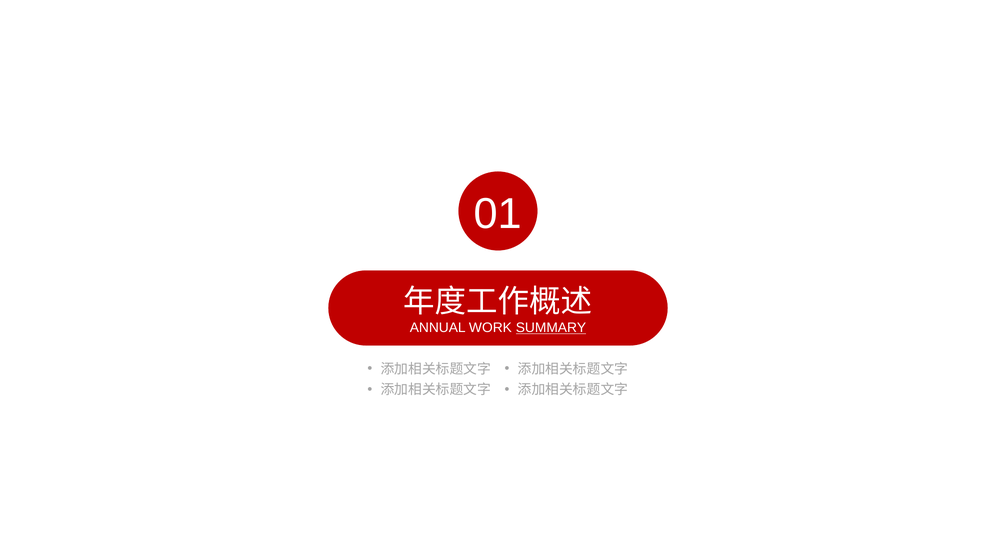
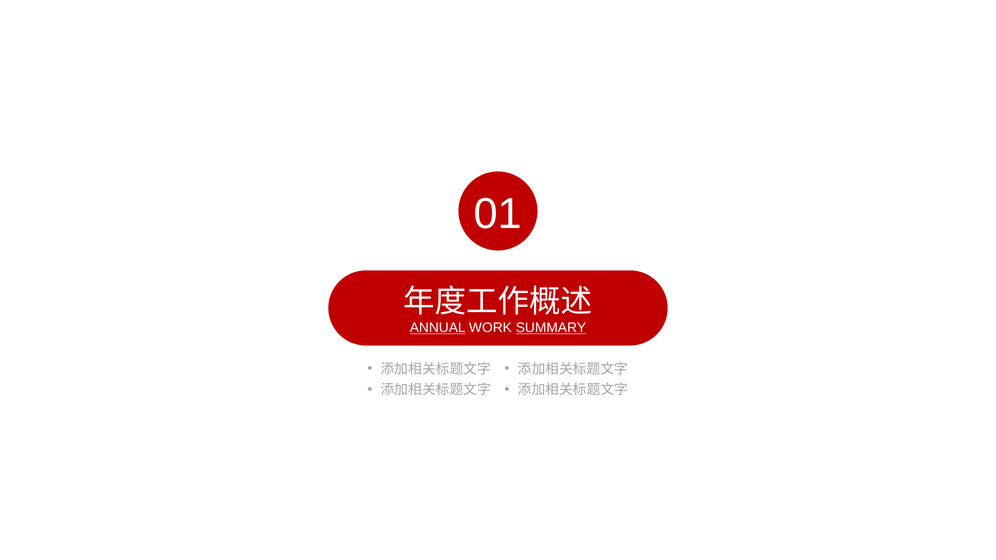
ANNUAL underline: none -> present
